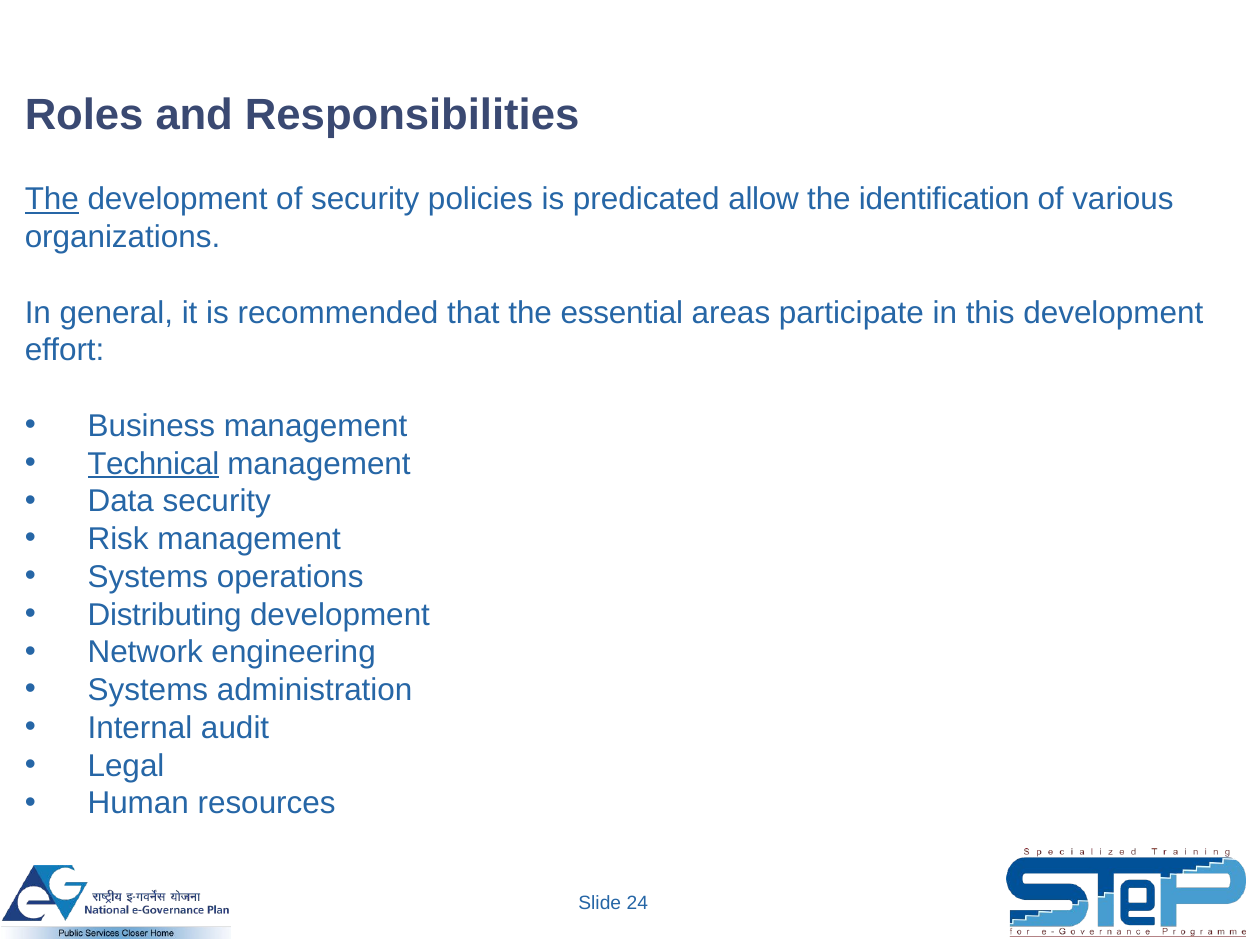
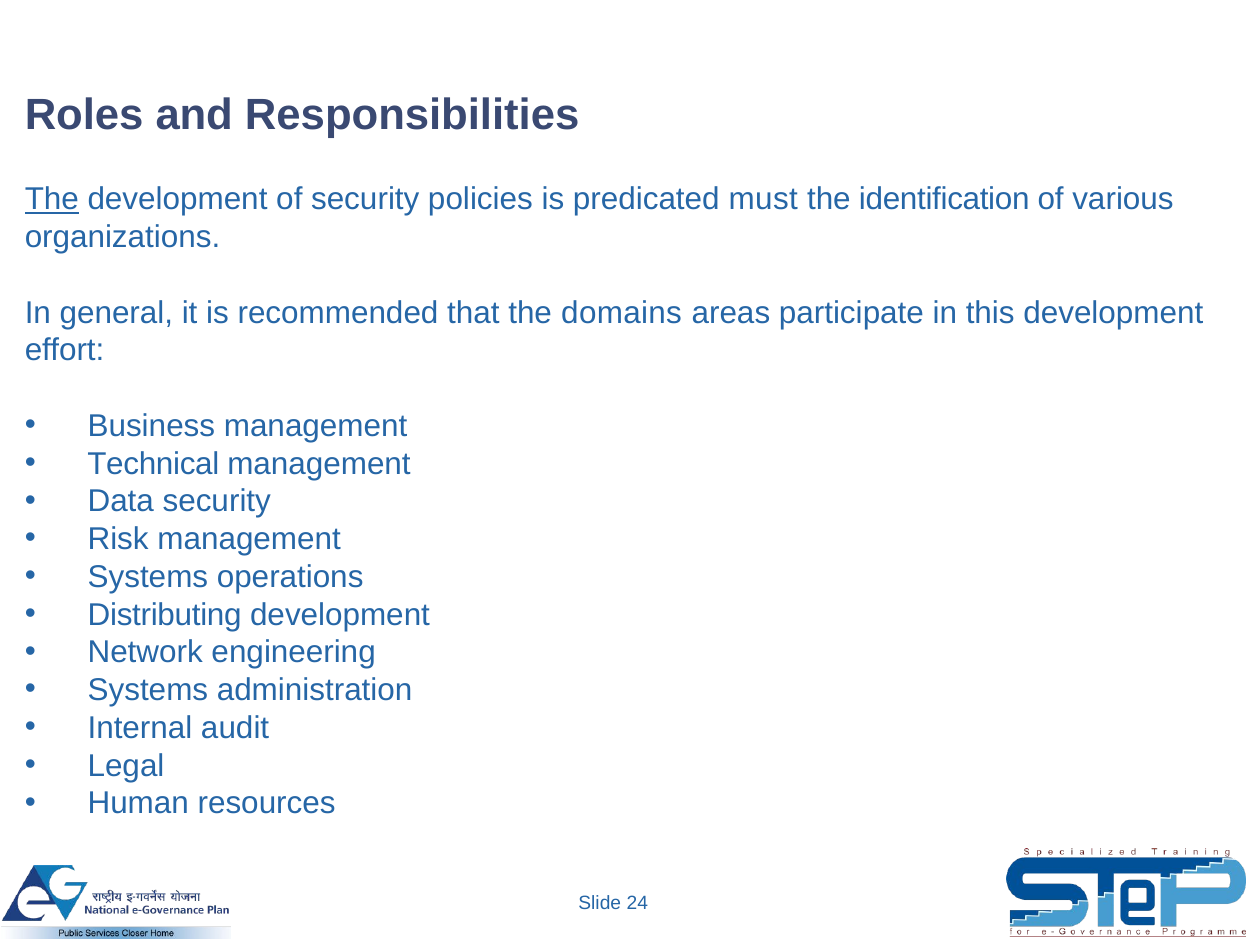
allow: allow -> must
essential: essential -> domains
Technical underline: present -> none
